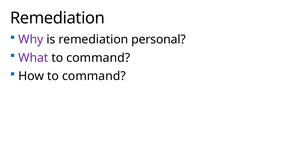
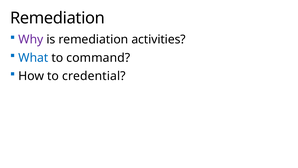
personal: personal -> activities
What colour: purple -> blue
How to command: command -> credential
